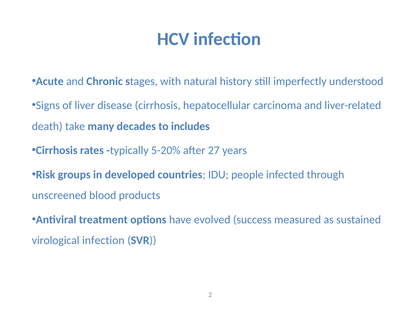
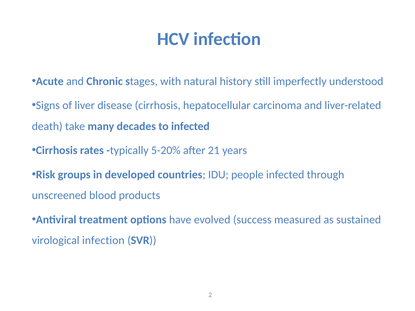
to includes: includes -> infected
27: 27 -> 21
